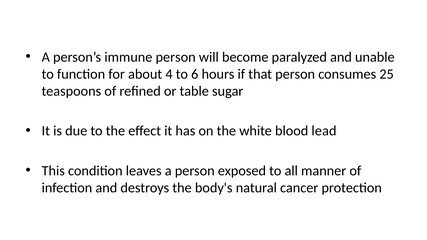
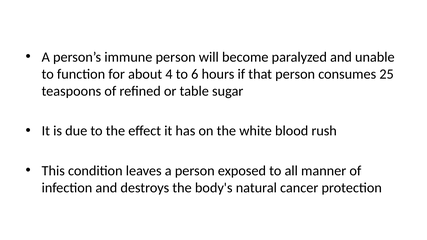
lead: lead -> rush
